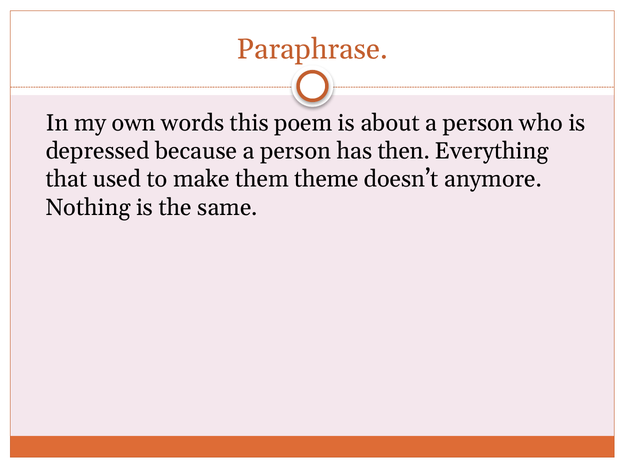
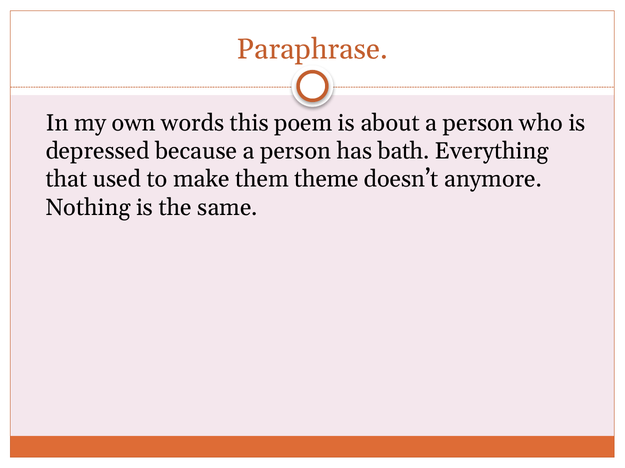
then: then -> bath
